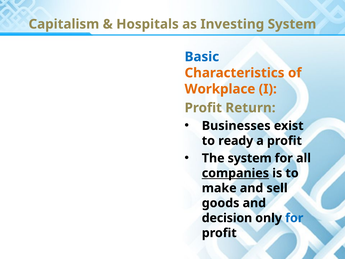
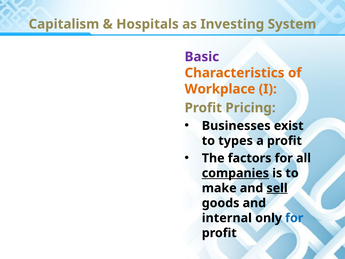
Basic colour: blue -> purple
Return: Return -> Pricing
ready: ready -> types
The system: system -> factors
sell underline: none -> present
decision: decision -> internal
